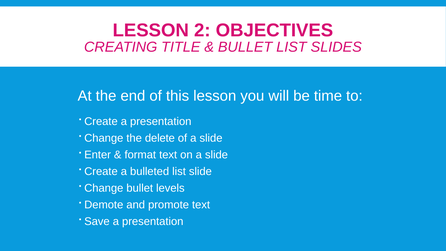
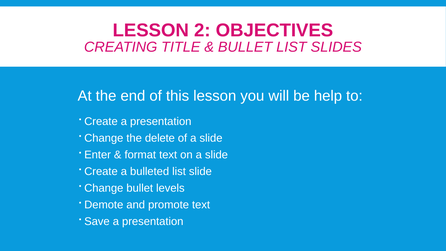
time: time -> help
